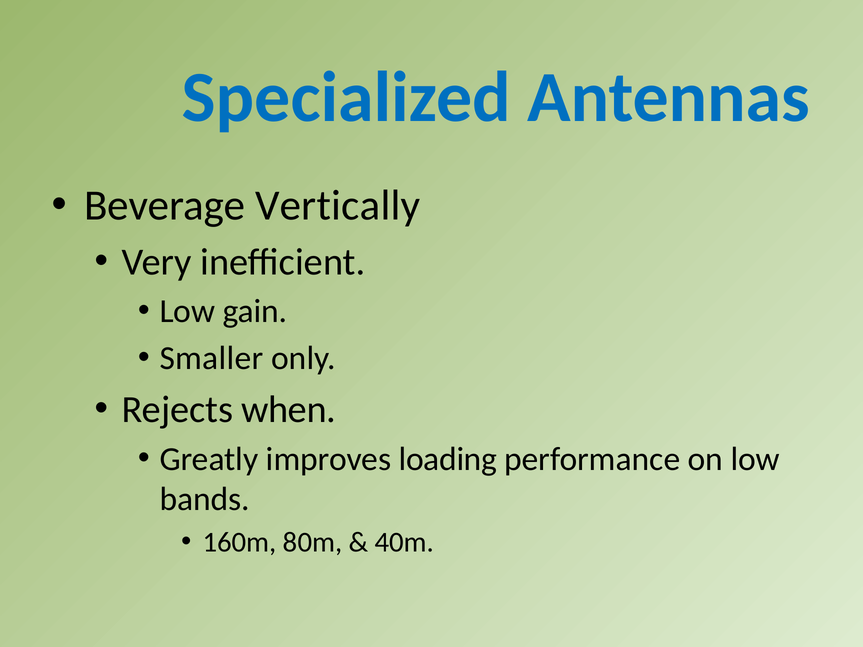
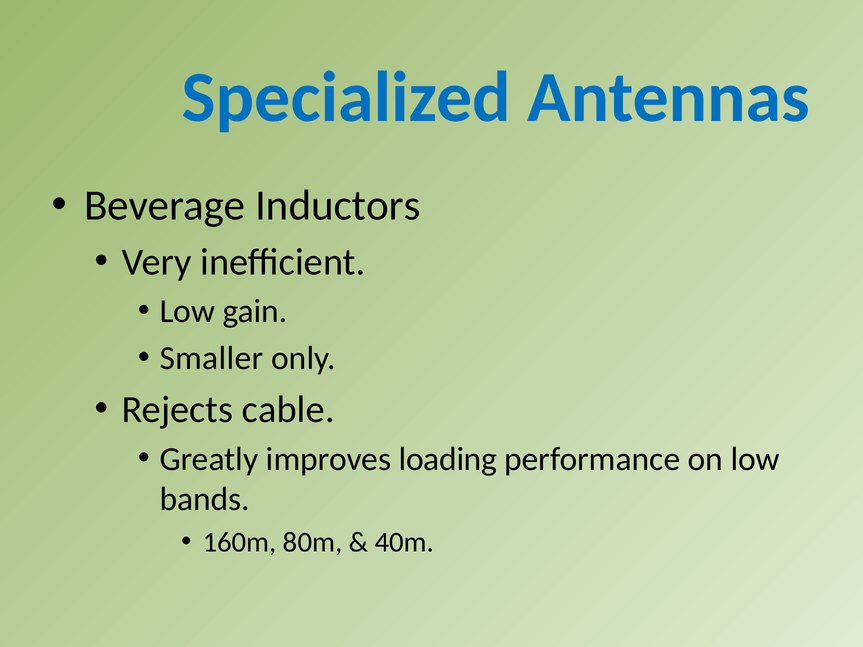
Vertically: Vertically -> Inductors
when: when -> cable
